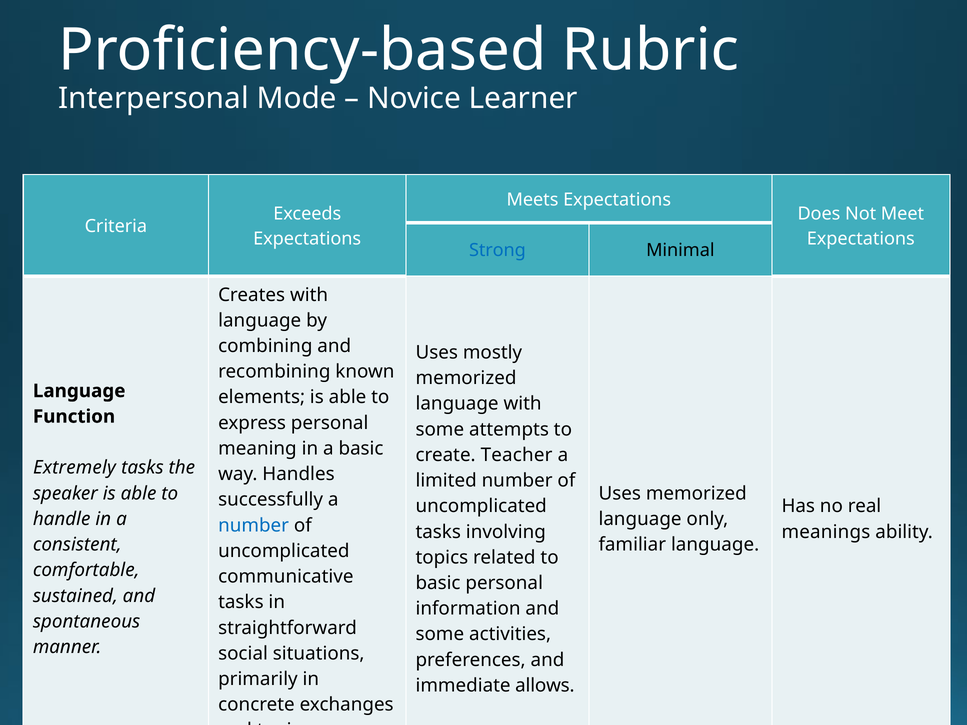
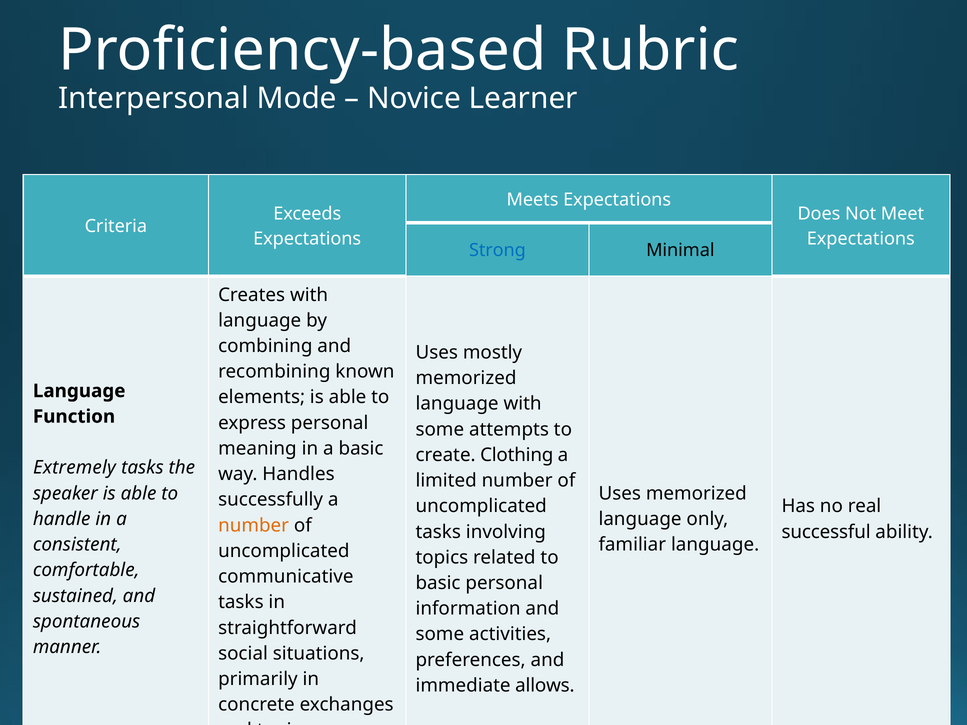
Teacher: Teacher -> Clothing
number at (254, 526) colour: blue -> orange
meanings: meanings -> successful
